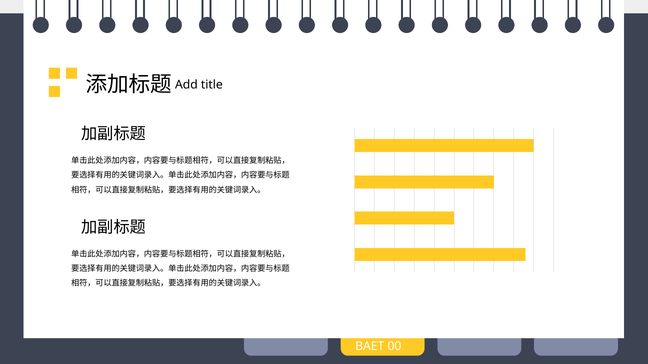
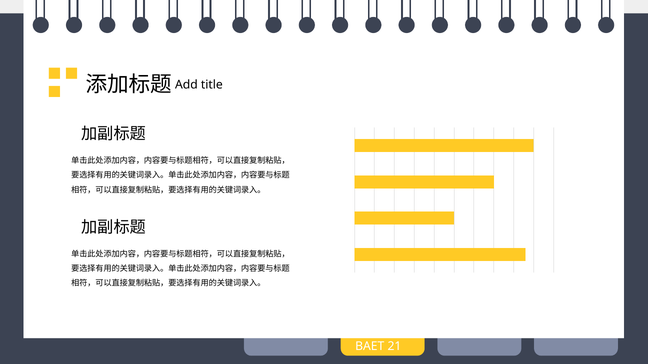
00: 00 -> 21
